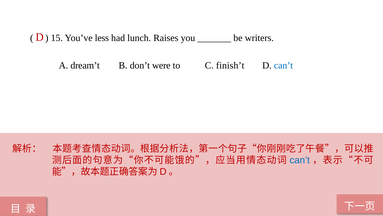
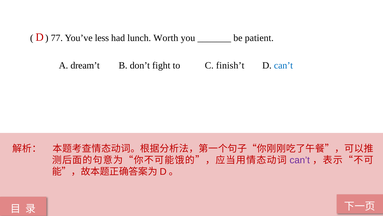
15: 15 -> 77
Raises: Raises -> Worth
writers: writers -> patient
were: were -> fight
can’t at (300, 160) colour: blue -> purple
